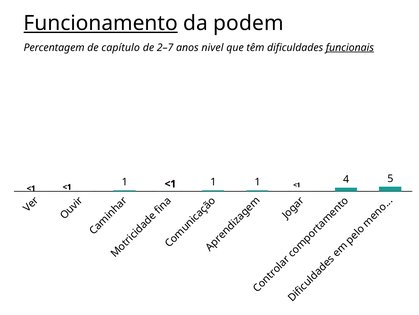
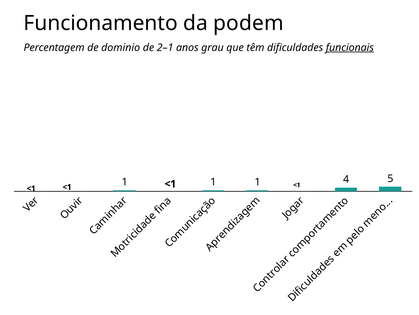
Funcionamento underline: present -> none
capítulo: capítulo -> dominio
2–7: 2–7 -> 2–1
nivel: nivel -> grau
